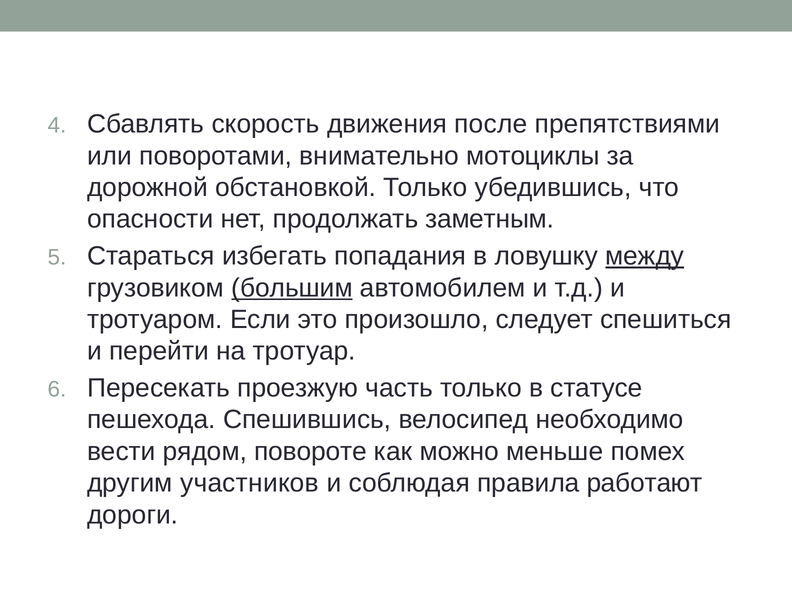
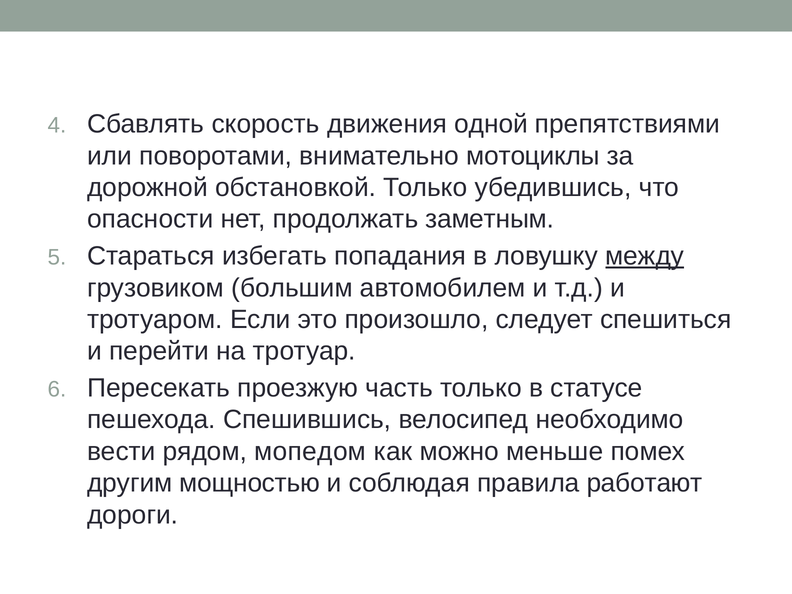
после: после -> одной
большим underline: present -> none
повороте: повороте -> мопедом
участников: участников -> мощностью
